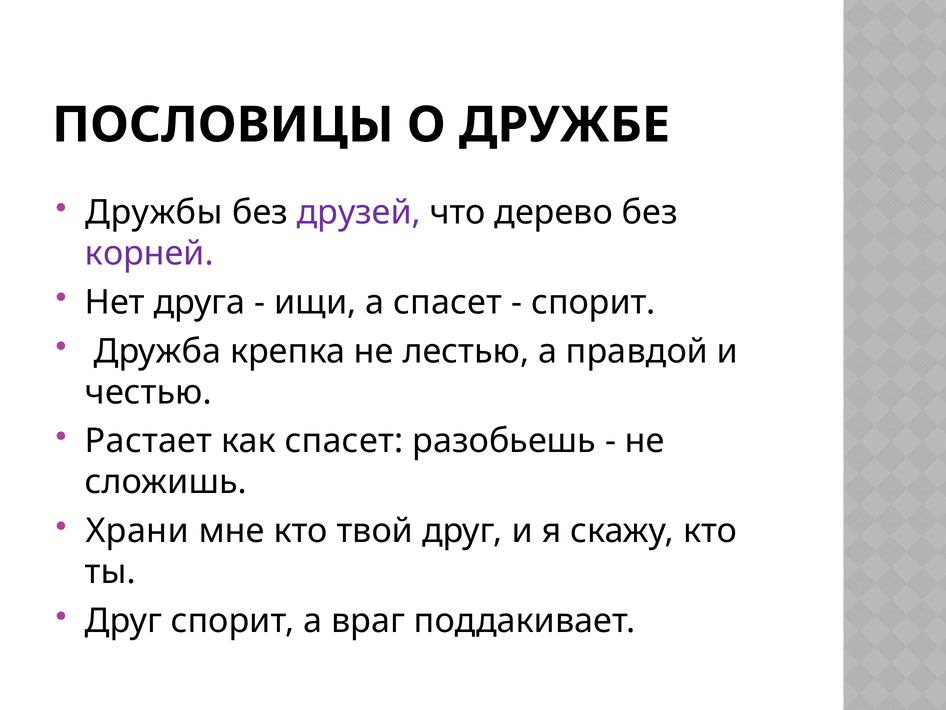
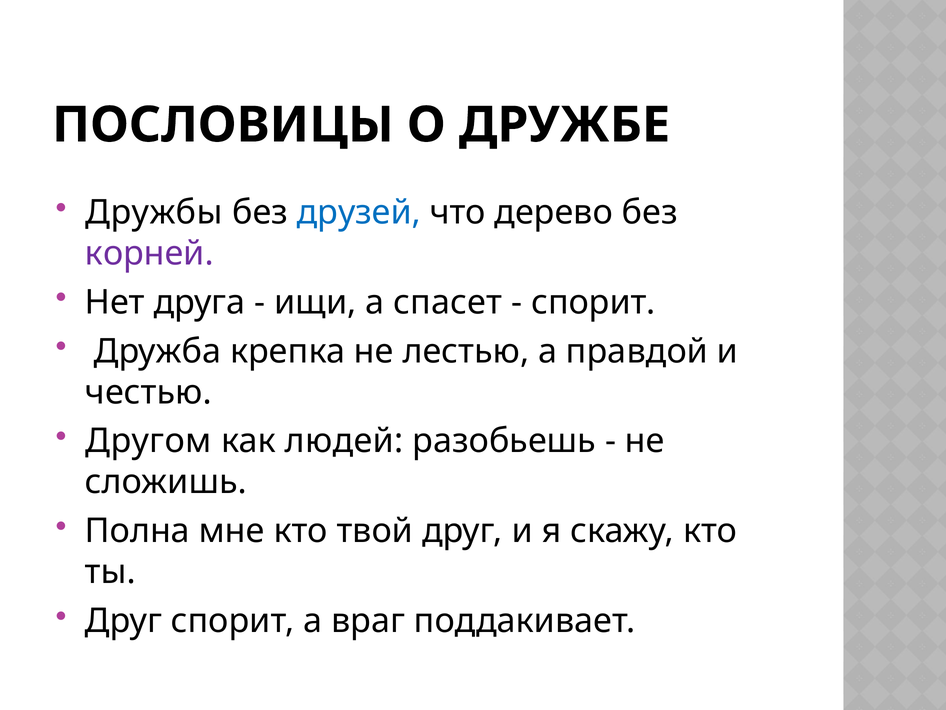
друзей colour: purple -> blue
Растает: Растает -> Другом
как спасет: спасет -> людей
Храни: Храни -> Полна
